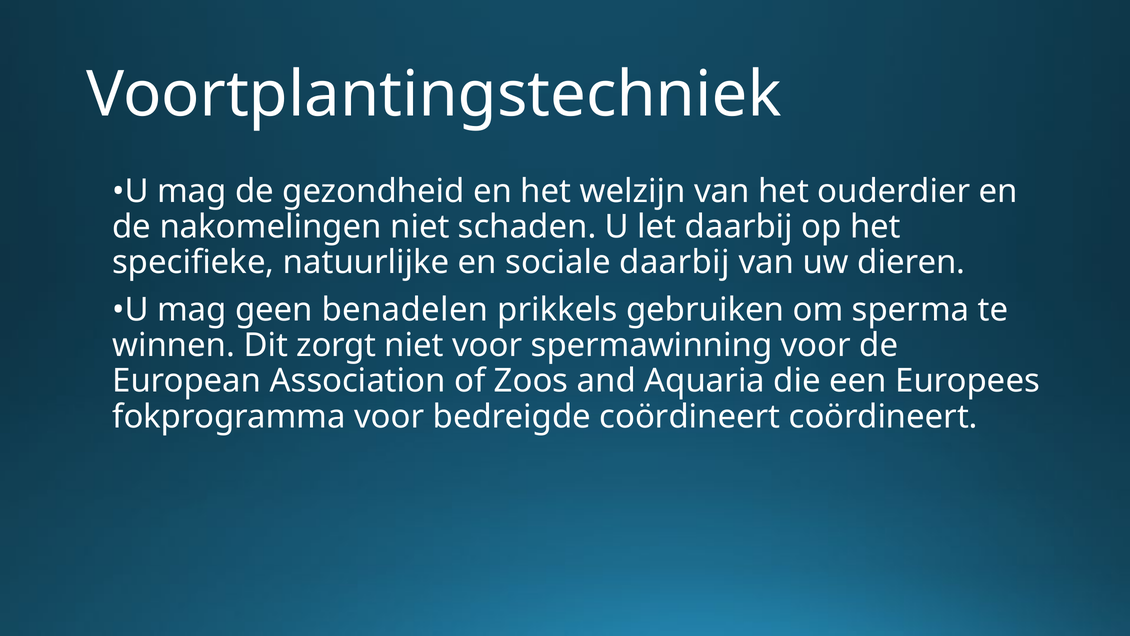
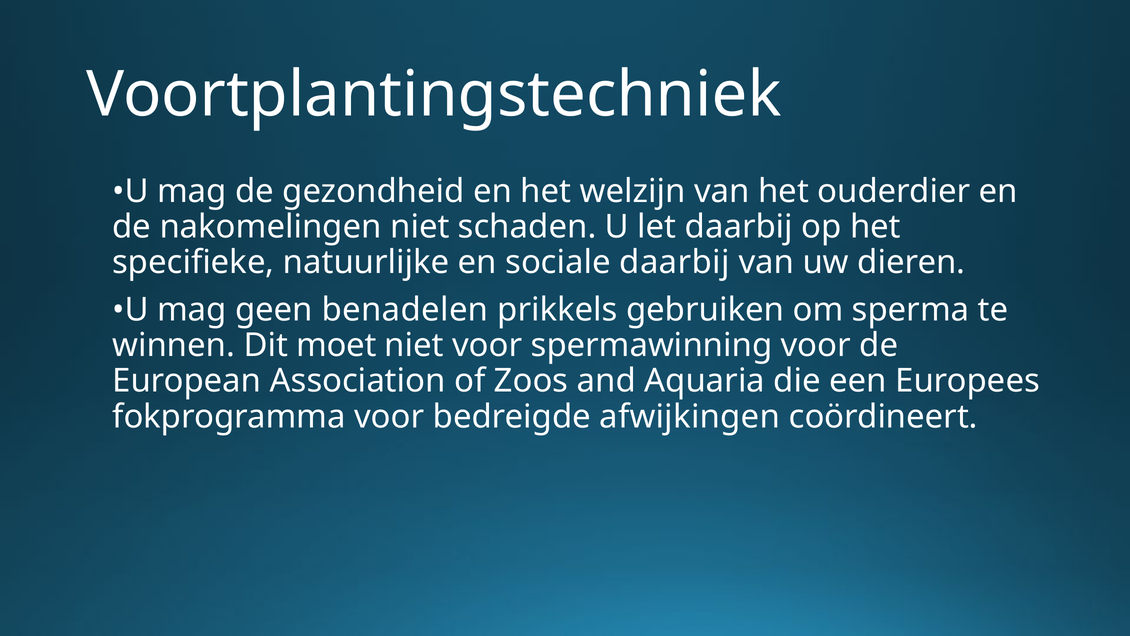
zorgt: zorgt -> moet
bedreigde coördineert: coördineert -> afwijkingen
